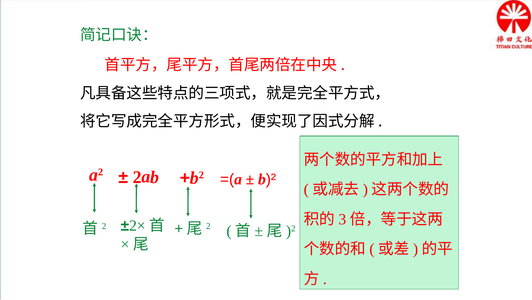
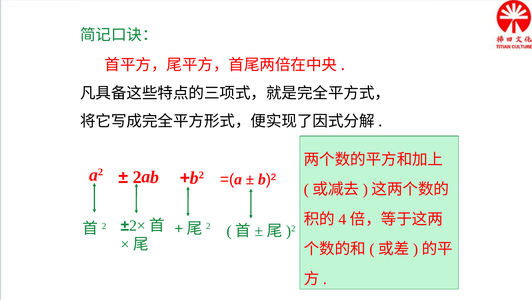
3: 3 -> 4
